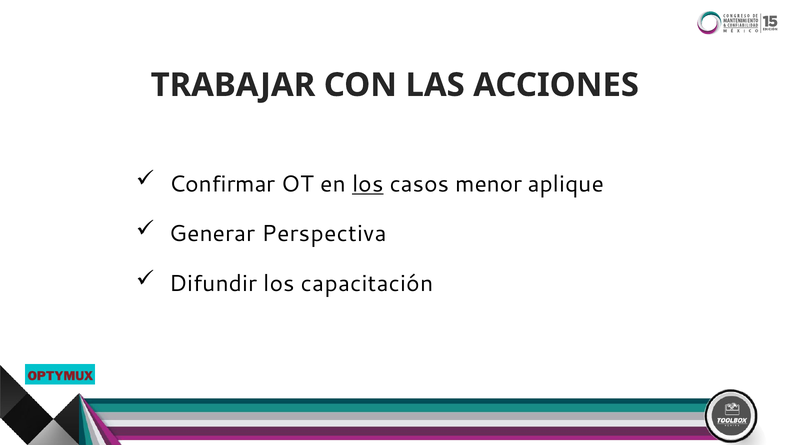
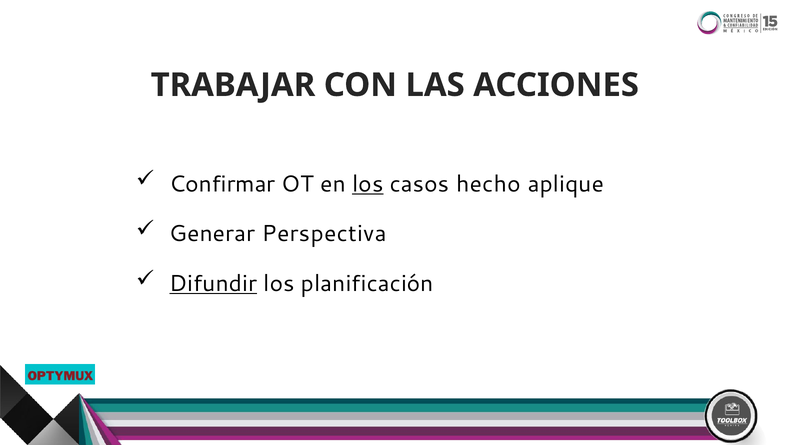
menor: menor -> hecho
Difundir underline: none -> present
capacitación: capacitación -> planificación
